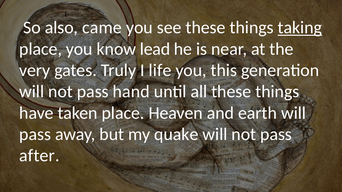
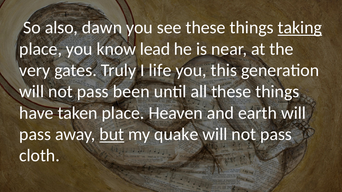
came: came -> dawn
hand: hand -> been
but underline: none -> present
after: after -> cloth
